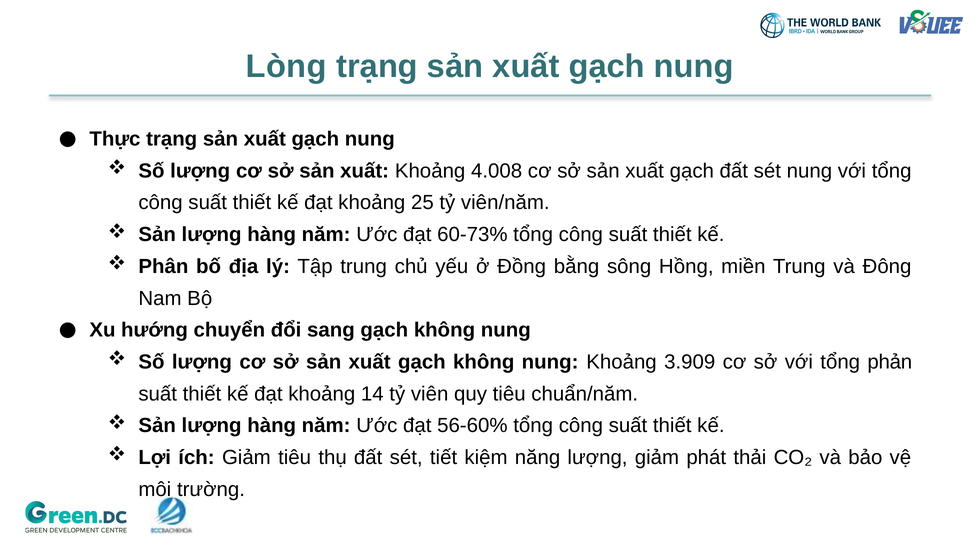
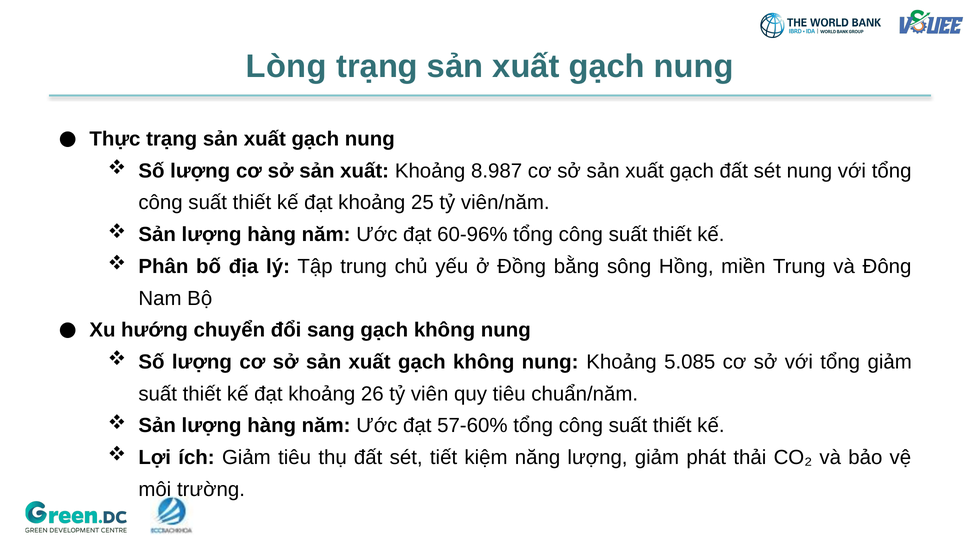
4.008: 4.008 -> 8.987
60-73%: 60-73% -> 60-96%
3.909: 3.909 -> 5.085
tổng phản: phản -> giảm
14: 14 -> 26
56-60%: 56-60% -> 57-60%
